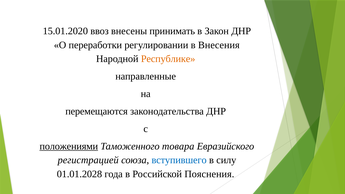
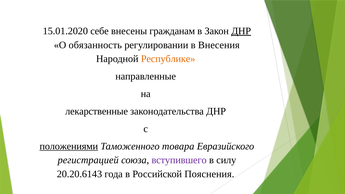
ввоз: ввоз -> себе
принимать: принимать -> гражданам
ДНР at (241, 31) underline: none -> present
переработки: переработки -> обязанность
перемещаются: перемещаются -> лекарственные
вступившего colour: blue -> purple
01.01.2028: 01.01.2028 -> 20.20.6143
